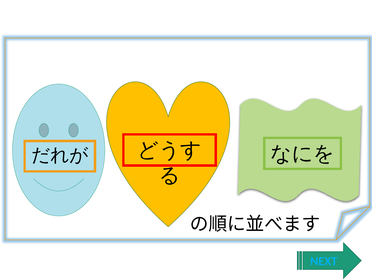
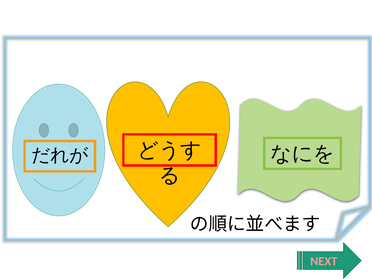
NEXT colour: light blue -> pink
